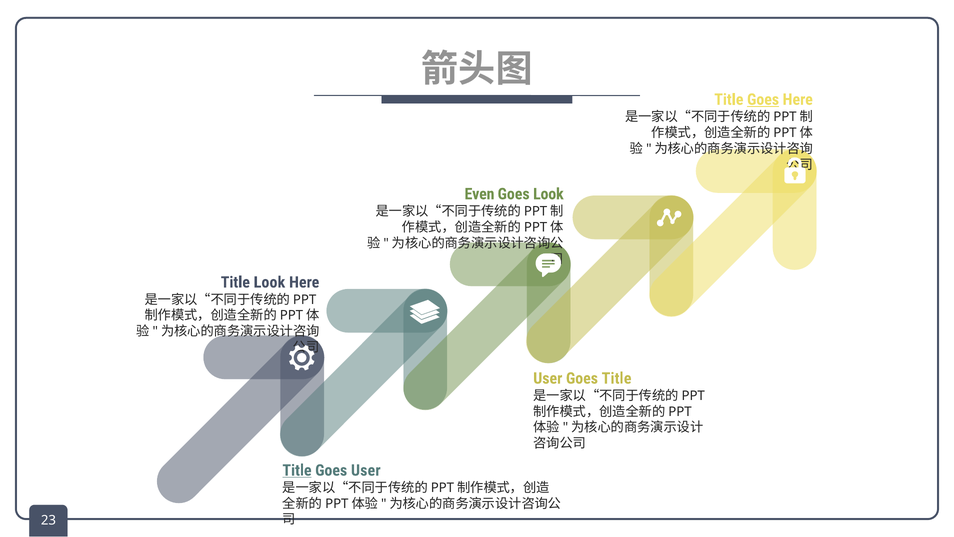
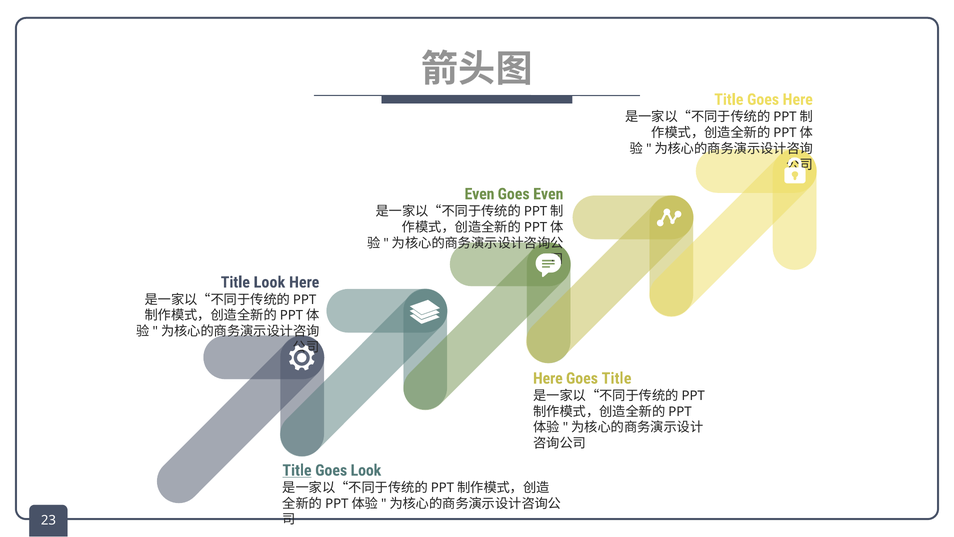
Goes at (763, 99) underline: present -> none
Goes Look: Look -> Even
User at (548, 378): User -> Here
Goes User: User -> Look
